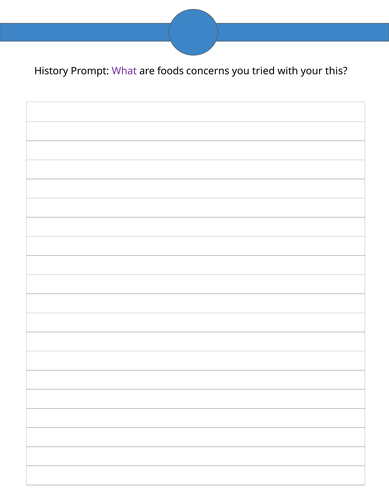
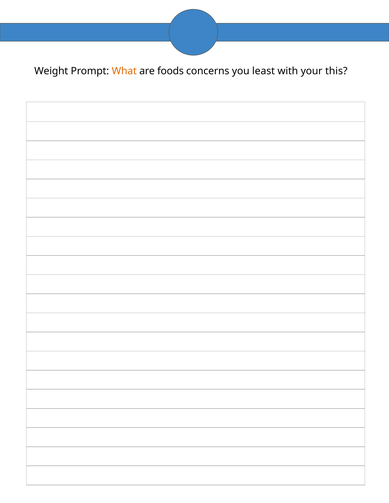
History: History -> Weight
What colour: purple -> orange
tried: tried -> least
